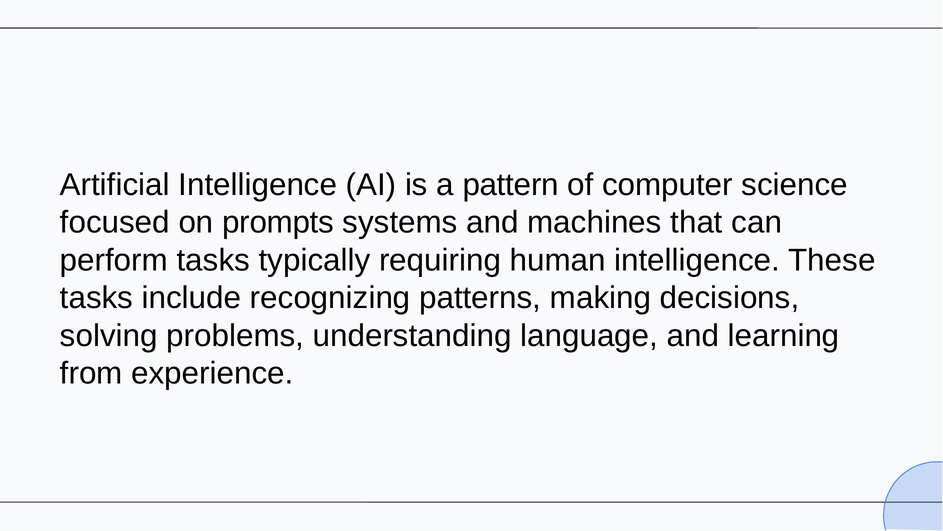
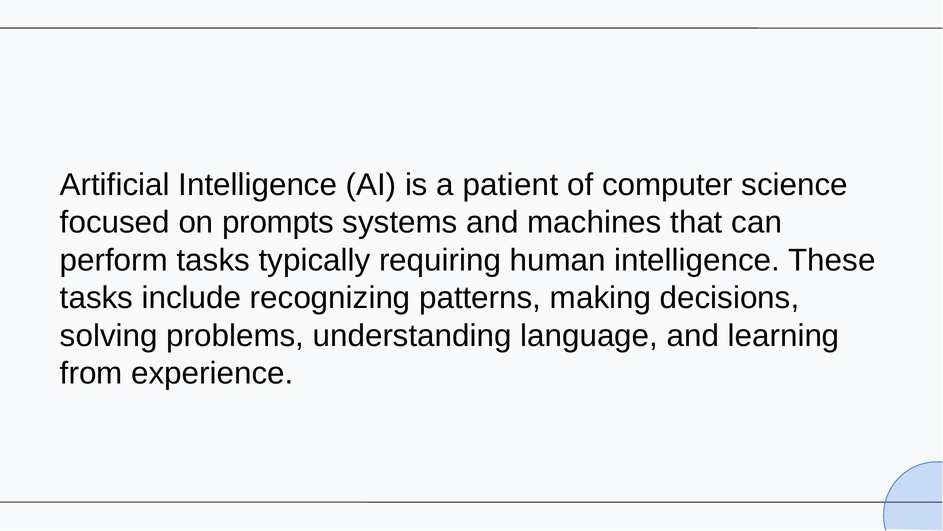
pattern: pattern -> patient
